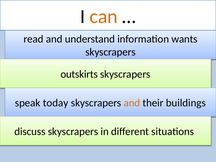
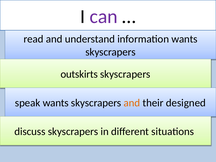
can colour: orange -> purple
speak today: today -> wants
buildings: buildings -> designed
